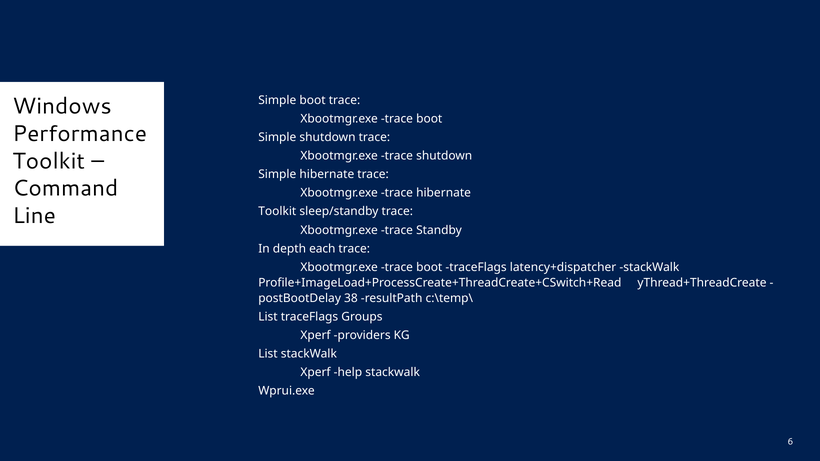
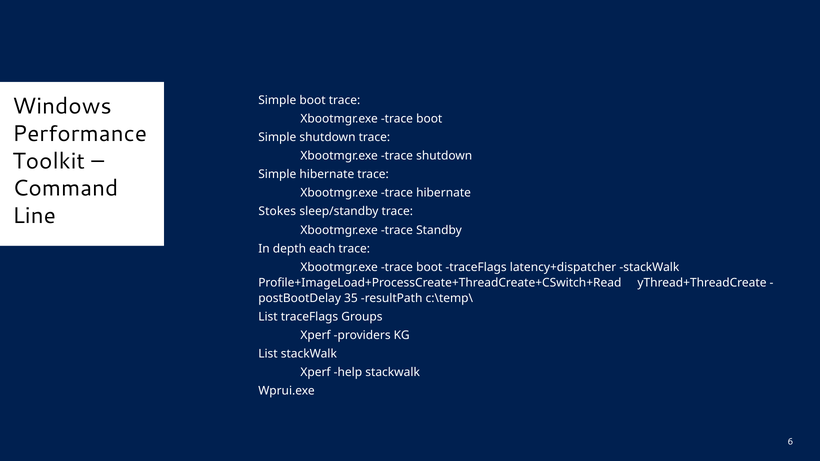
Toolkit at (277, 212): Toolkit -> Stokes
38: 38 -> 35
